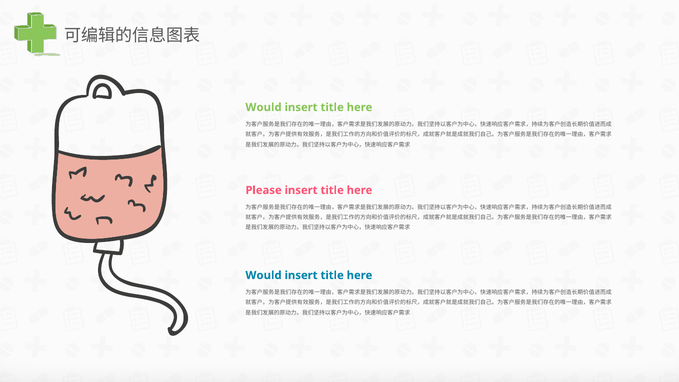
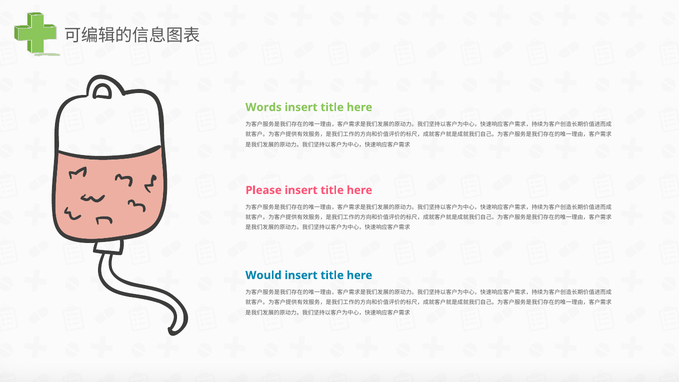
Would at (264, 107): Would -> Words
